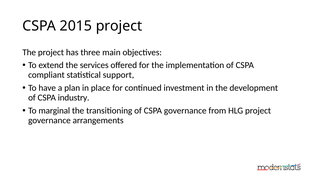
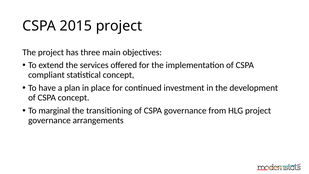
statistical support: support -> concept
CSPA industry: industry -> concept
